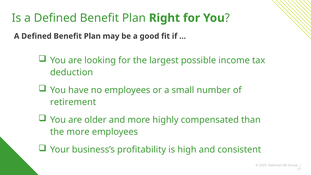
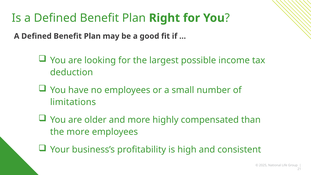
retirement: retirement -> limitations
